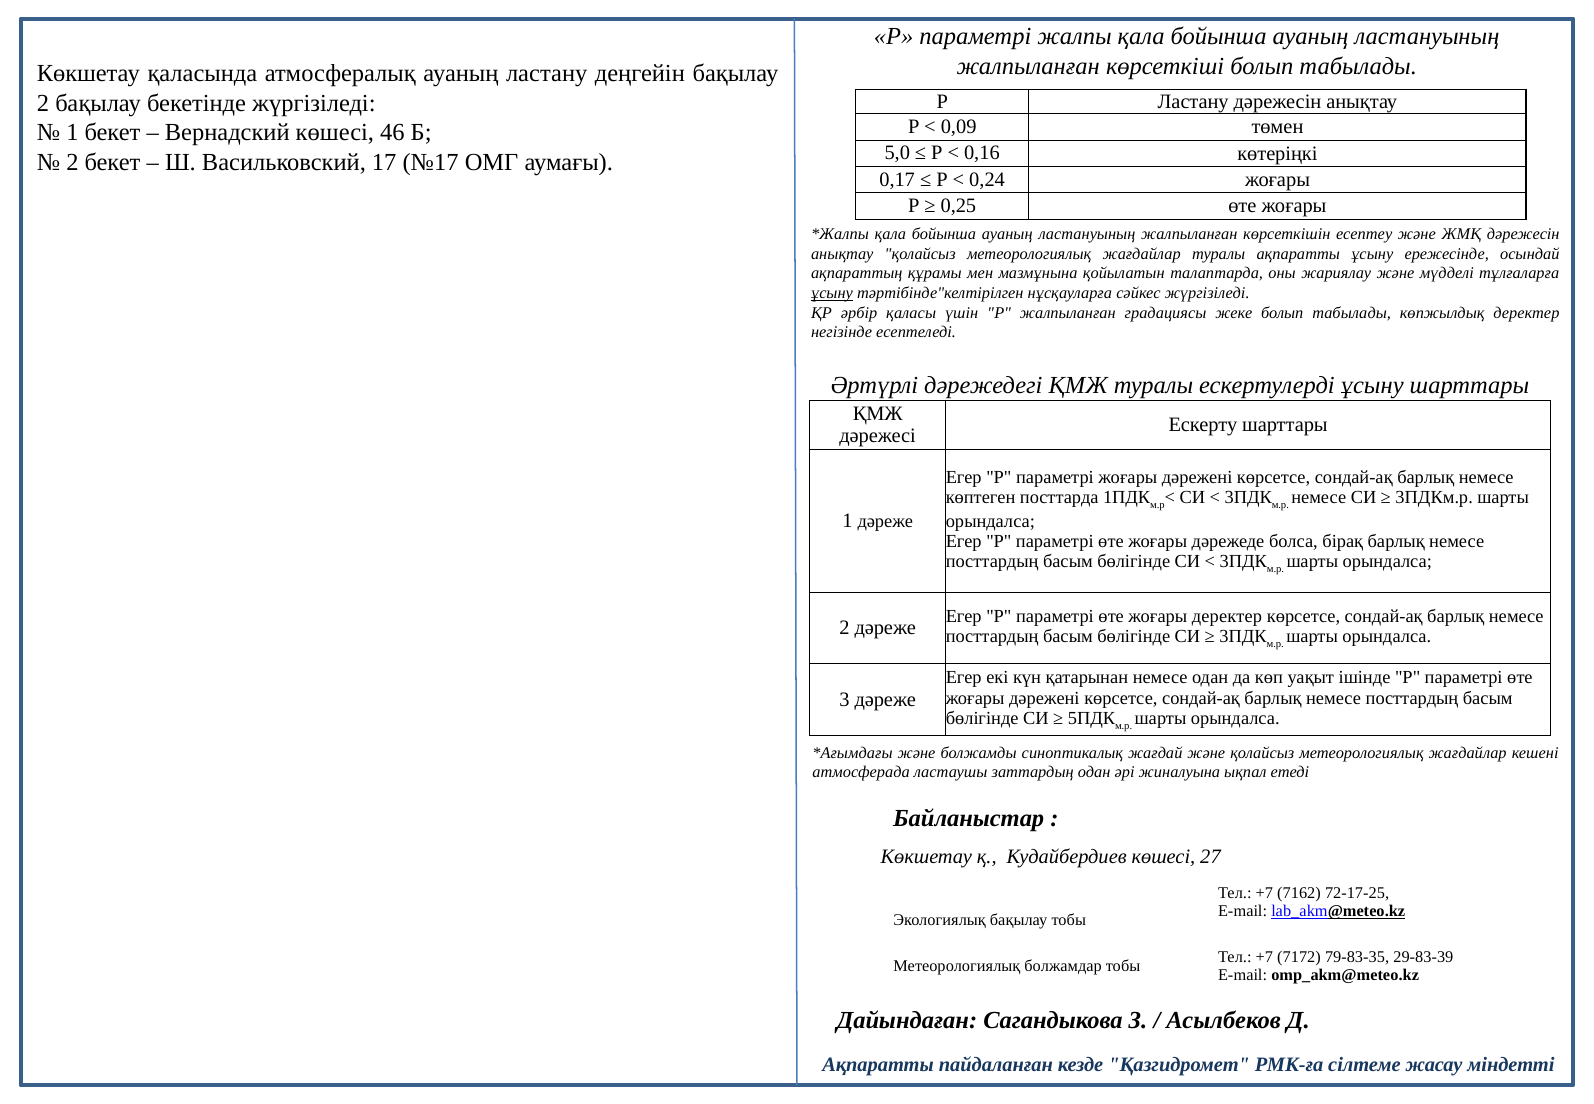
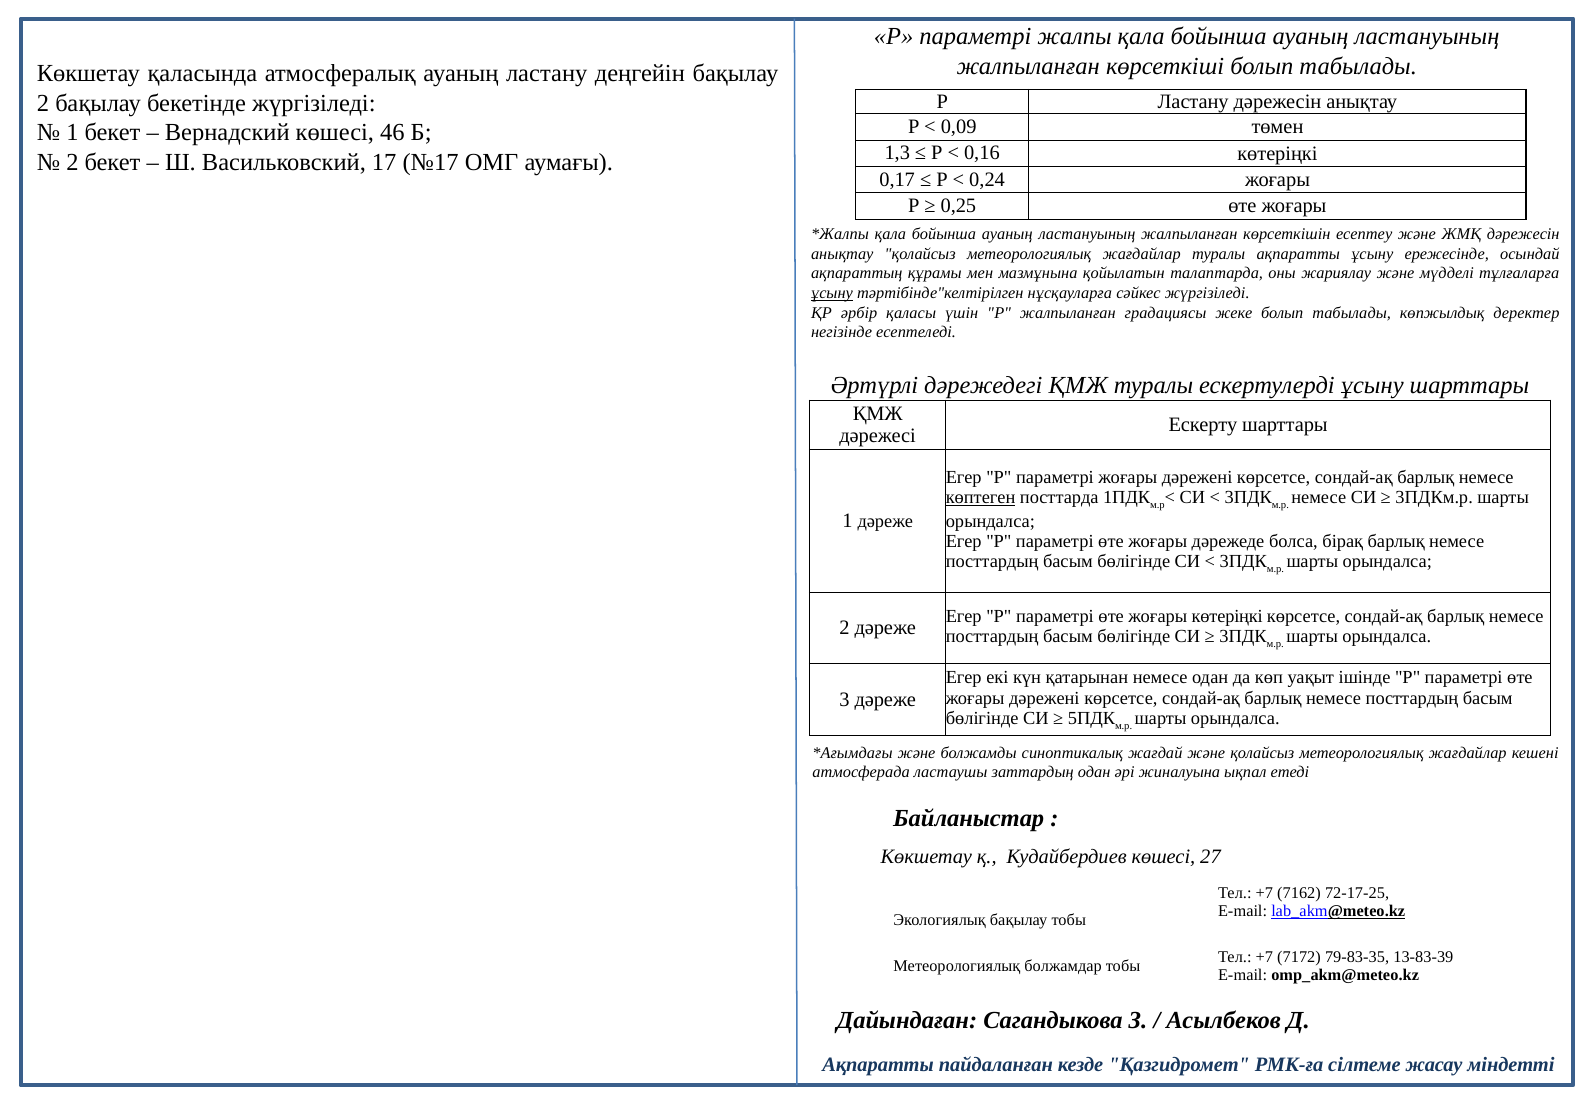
5,0: 5,0 -> 1,3
көптеген underline: none -> present
жоғары деректер: деректер -> көтеріңкі
29-83-39: 29-83-39 -> 13-83-39
